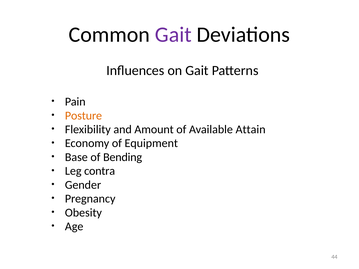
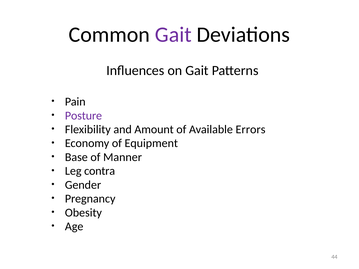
Posture colour: orange -> purple
Attain: Attain -> Errors
Bending: Bending -> Manner
